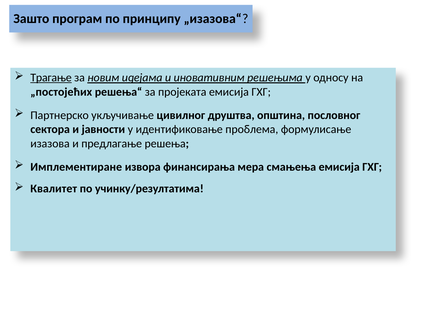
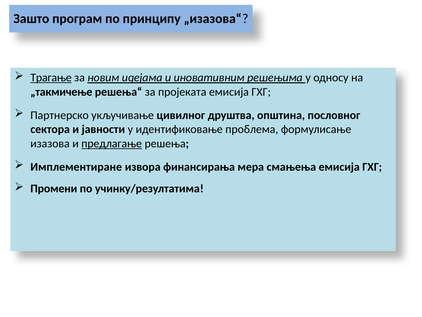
„постојећих: „постојећих -> „такмичење
предлагање underline: none -> present
Квалитет: Квалитет -> Промени
